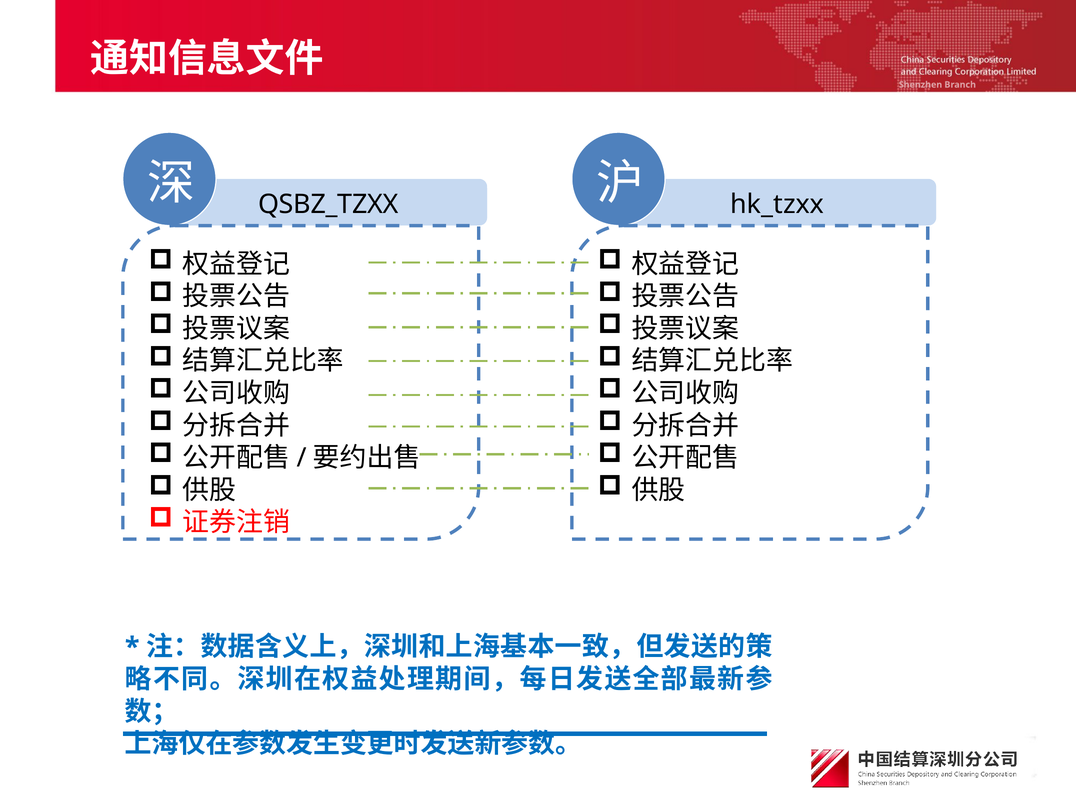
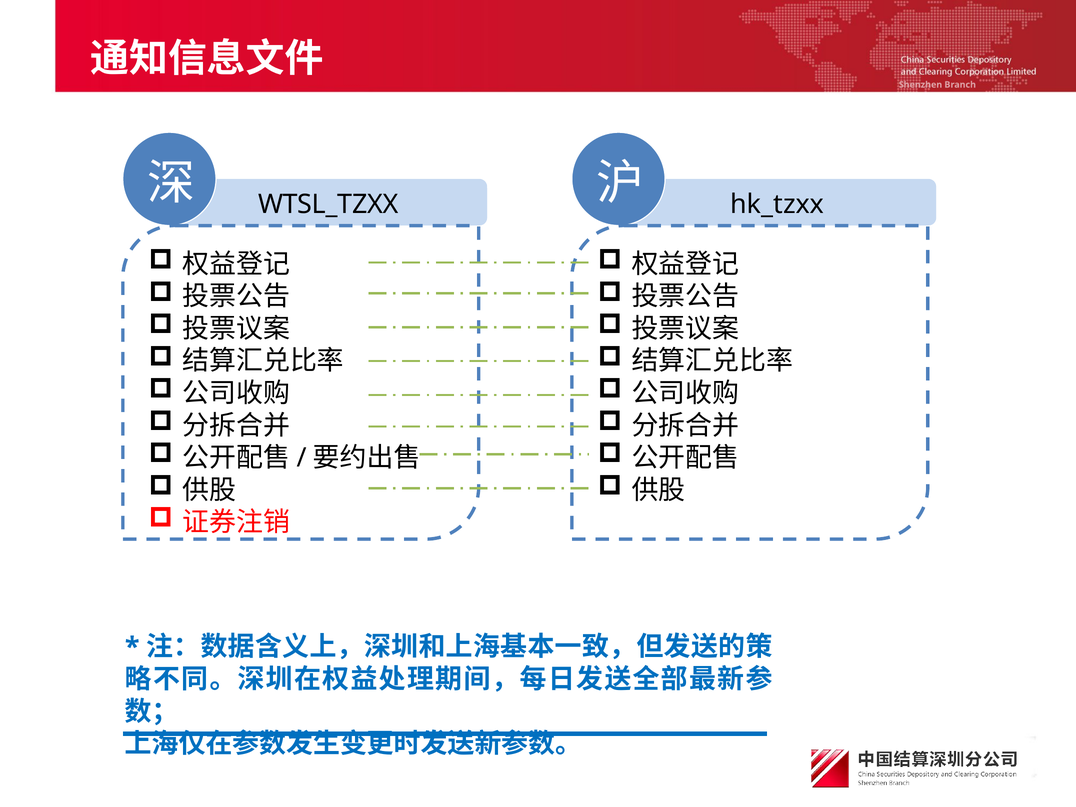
QSBZ_TZXX: QSBZ_TZXX -> WTSL_TZXX
